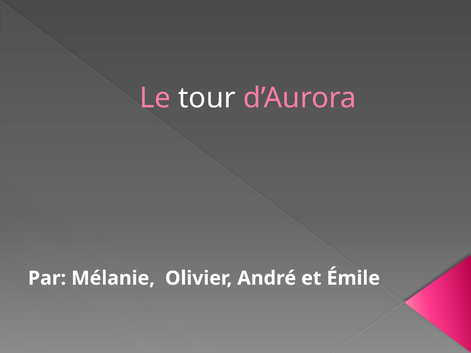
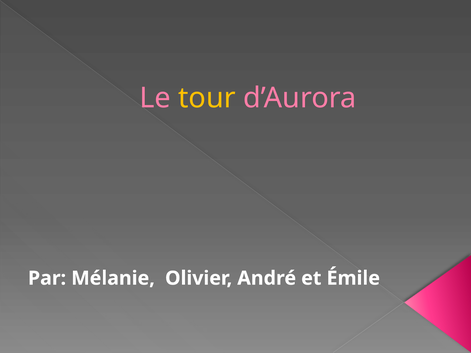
tour colour: white -> yellow
